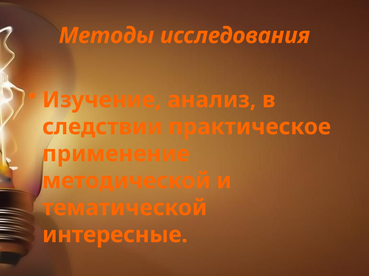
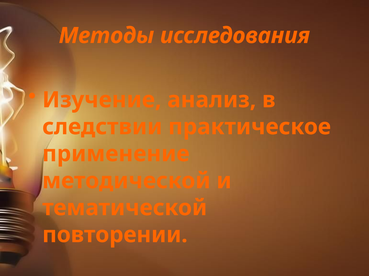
интересные: интересные -> повторении
